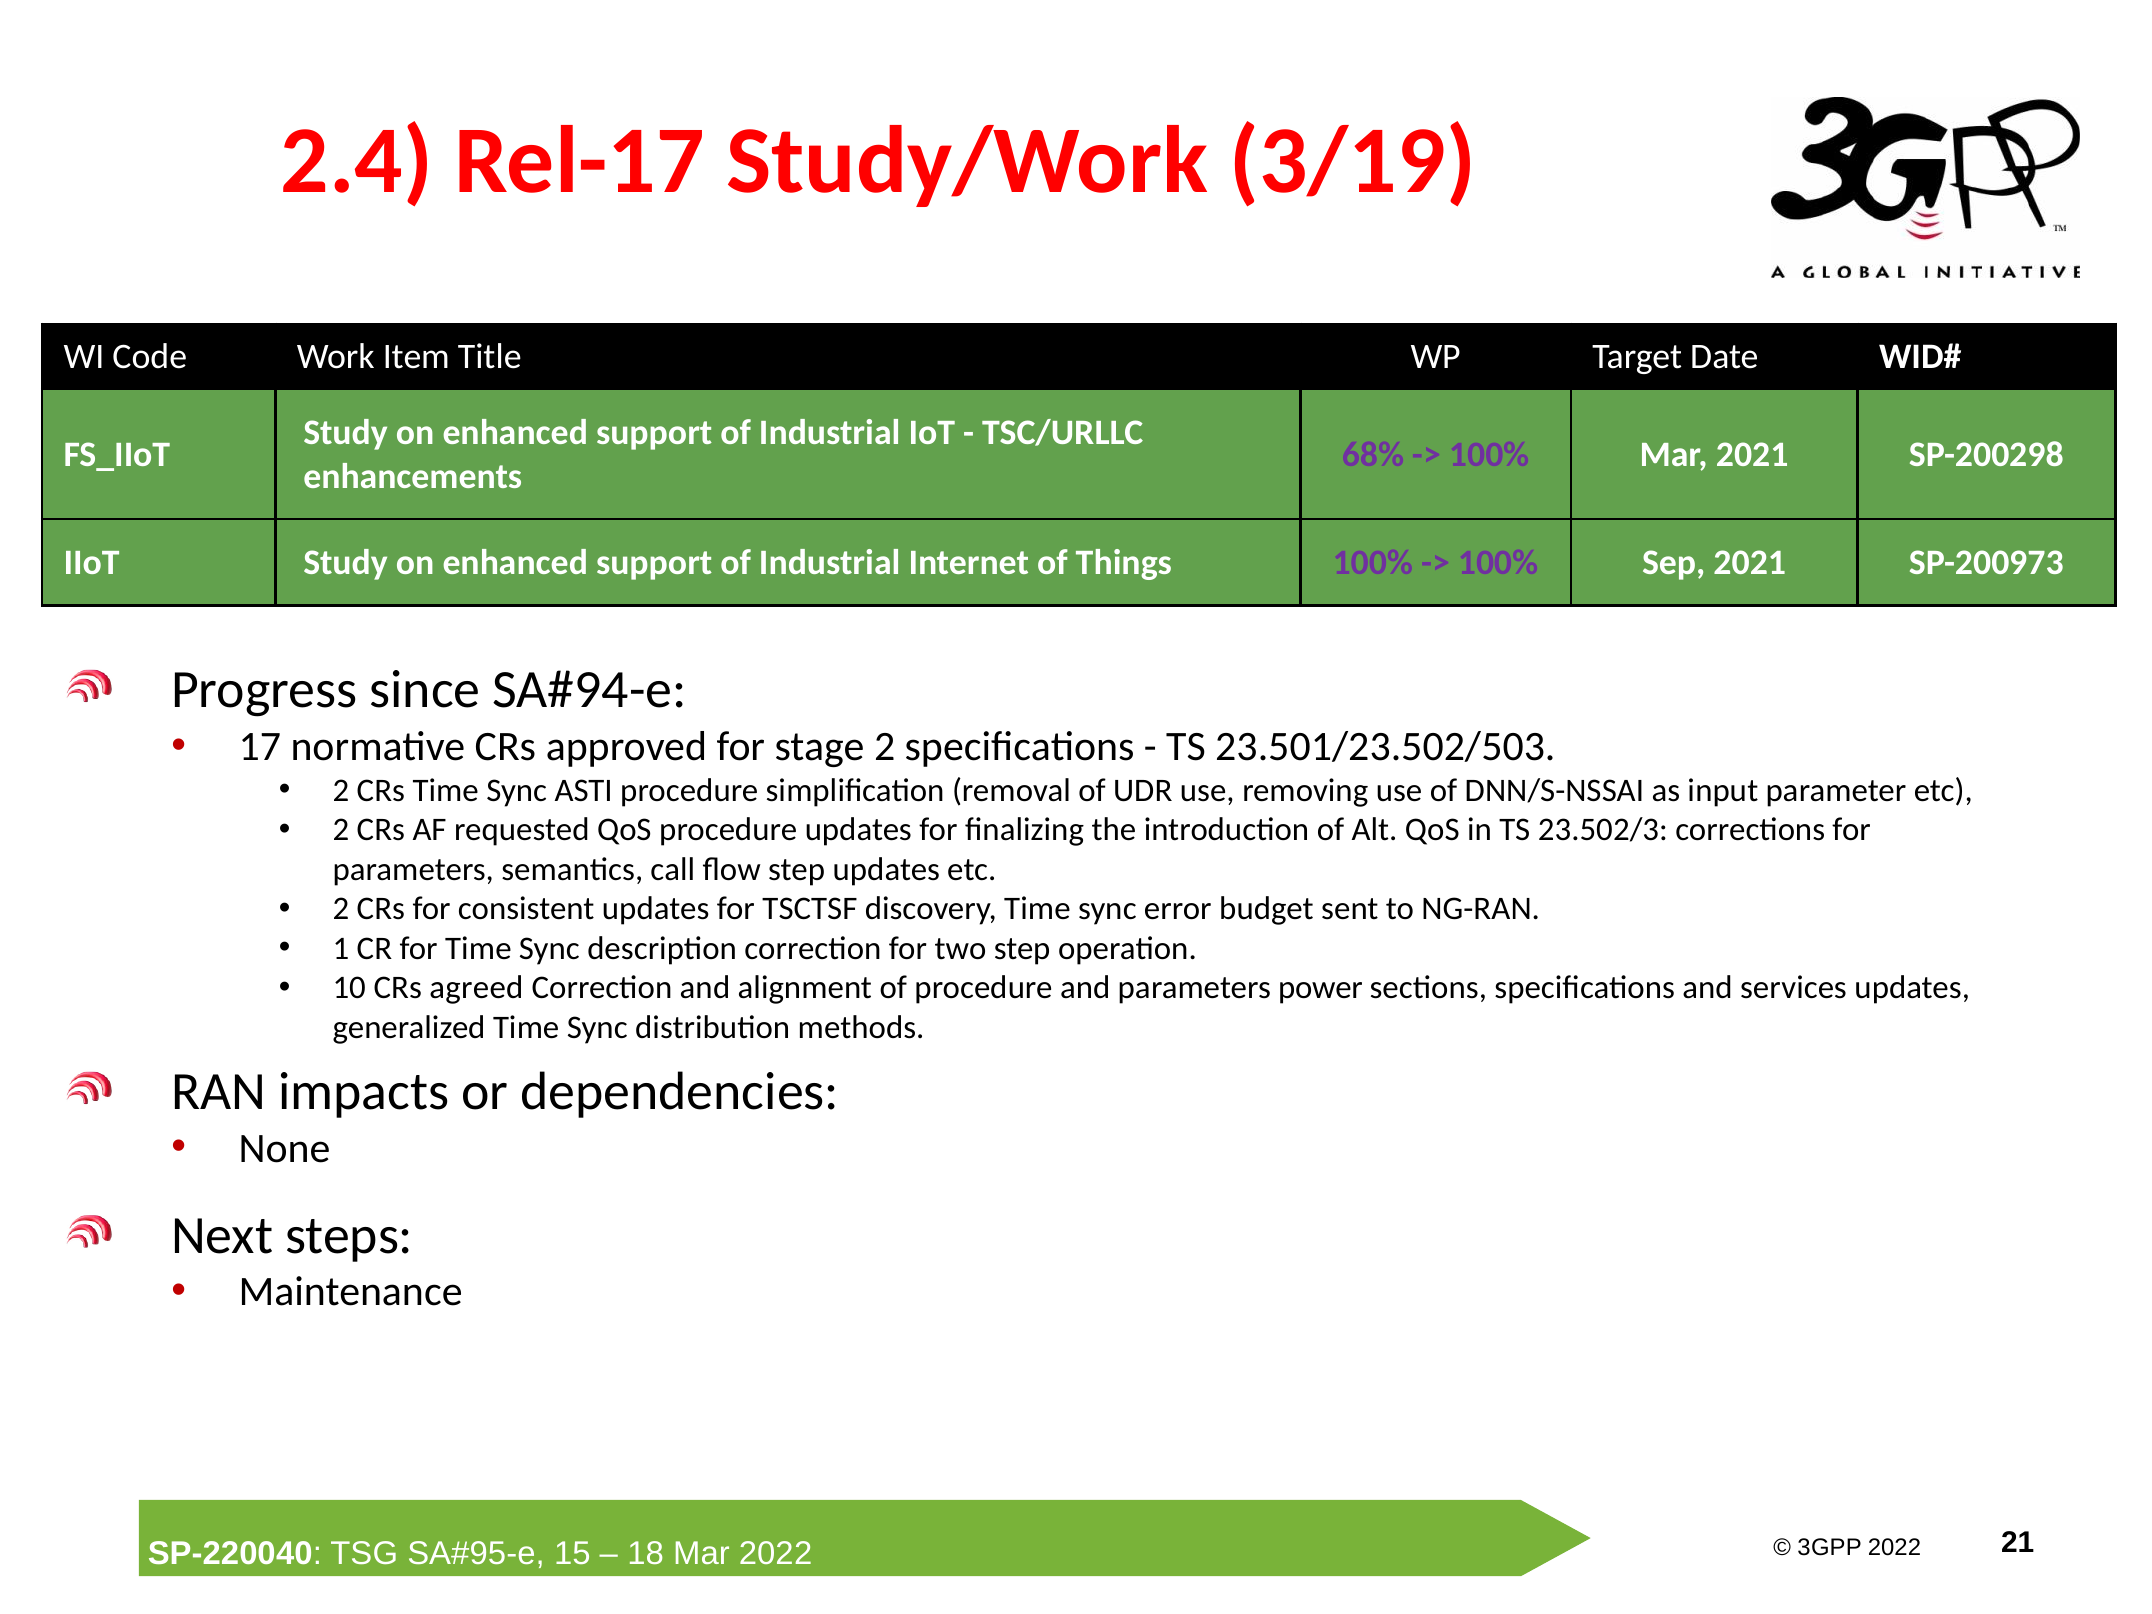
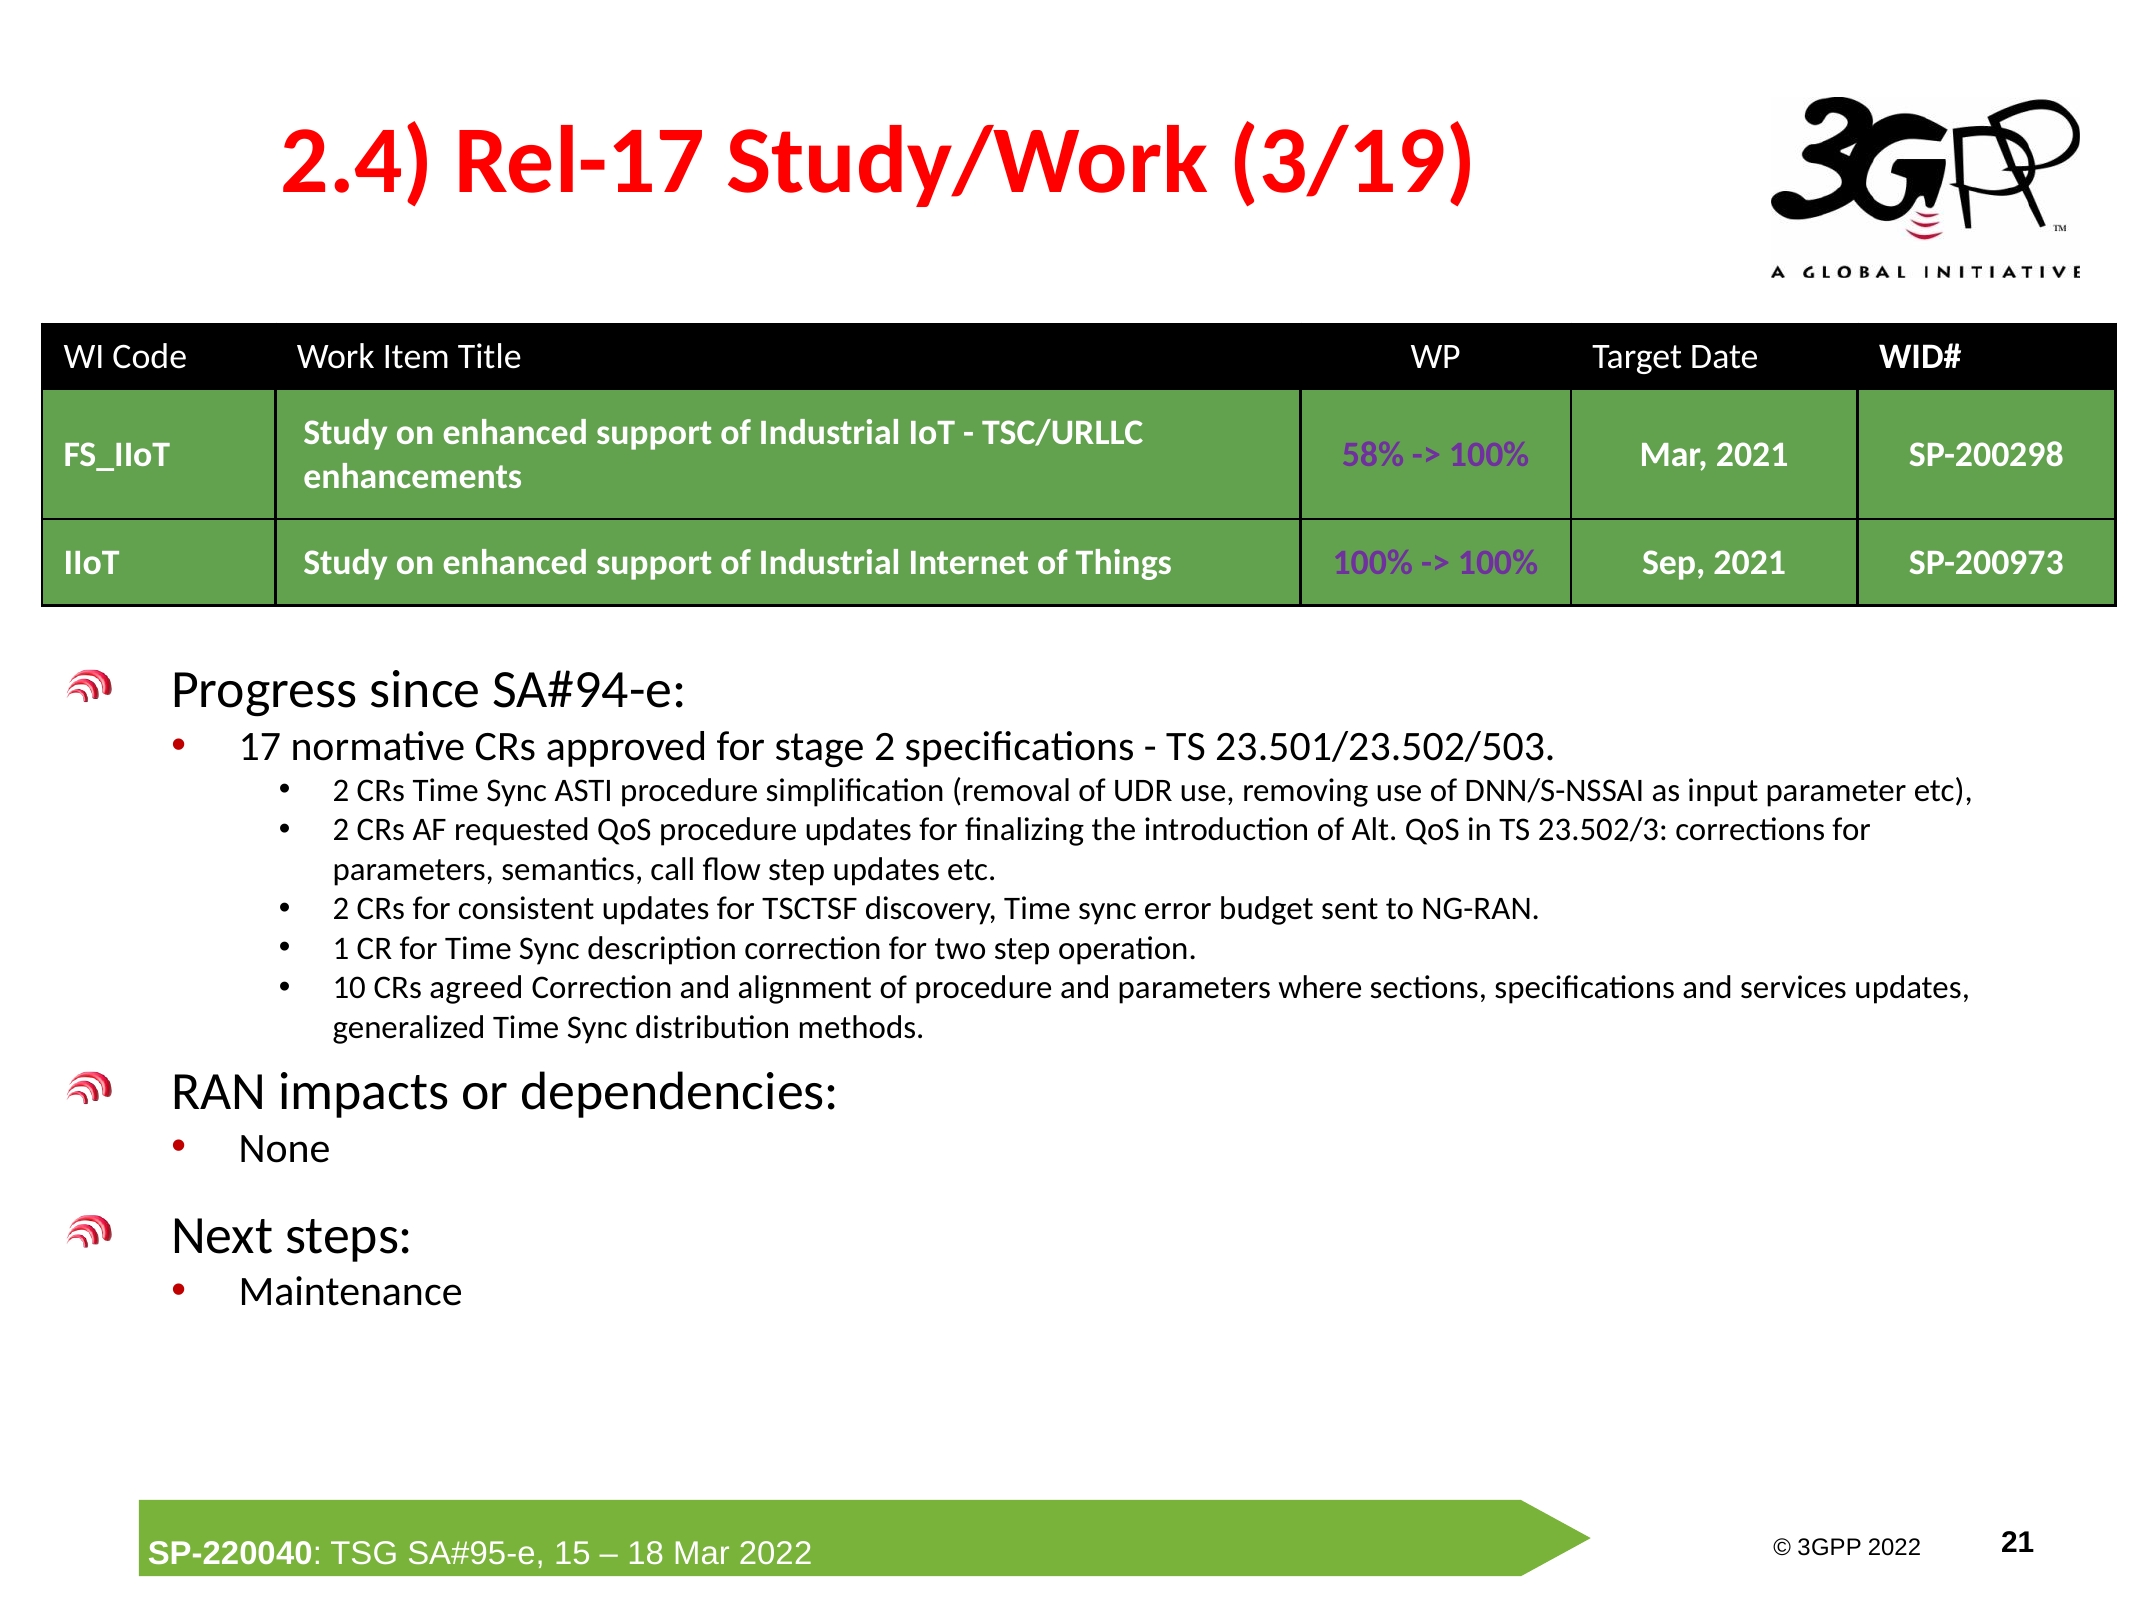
68%: 68% -> 58%
power: power -> where
